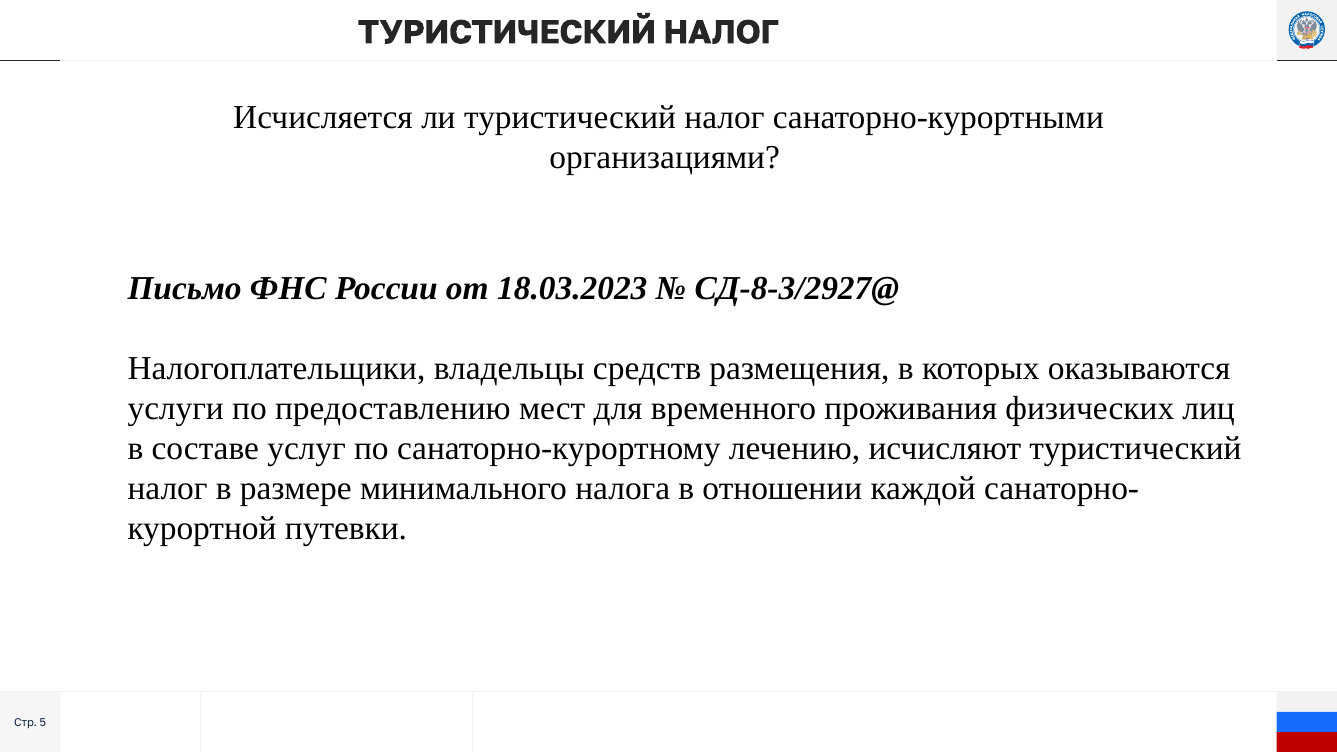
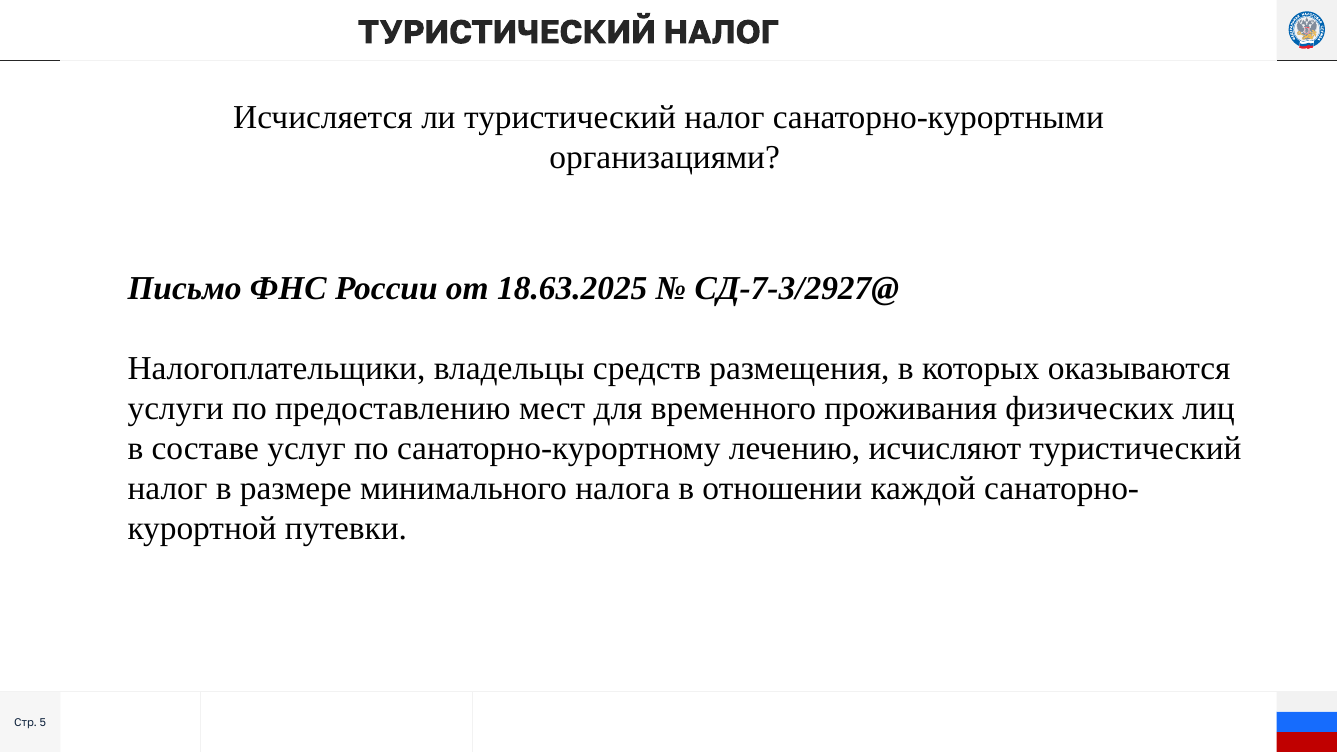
18.03.2023: 18.03.2023 -> 18.63.2025
СД-8-3/2927@: СД-8-3/2927@ -> СД-7-3/2927@
